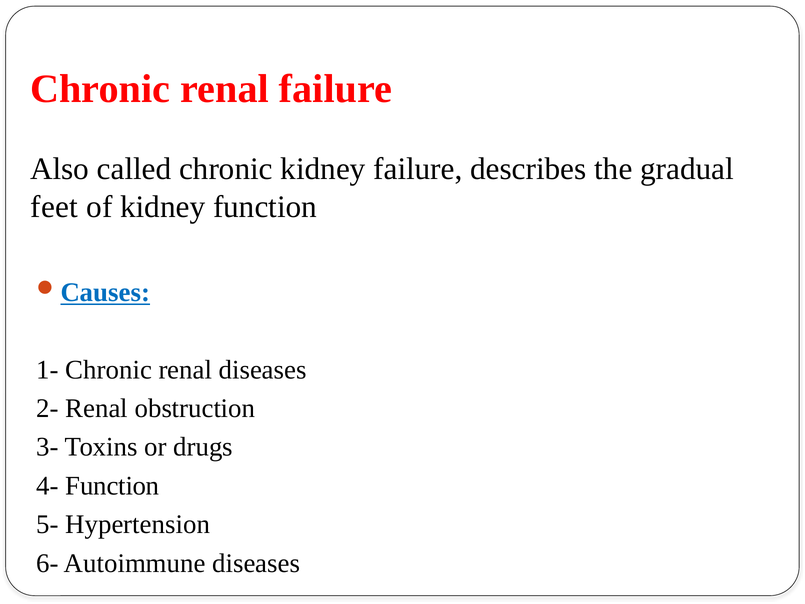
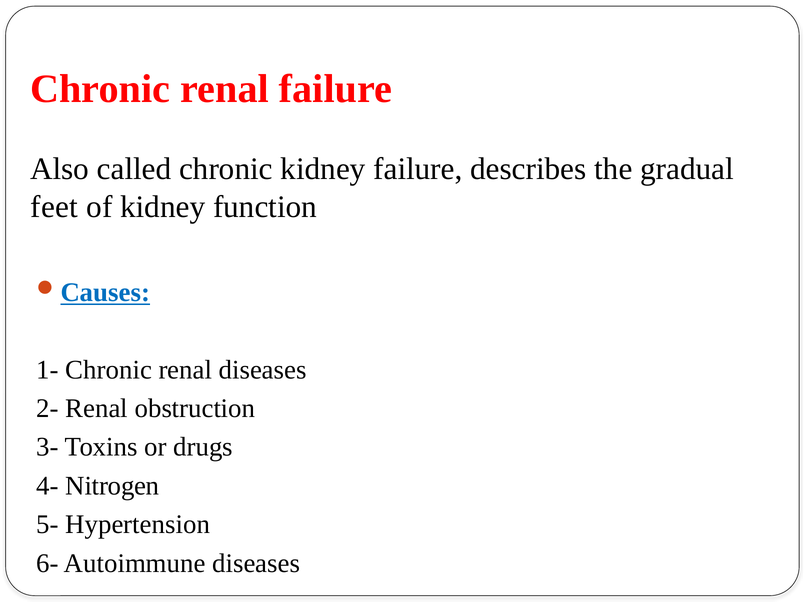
4- Function: Function -> Nitrogen
